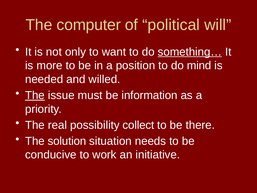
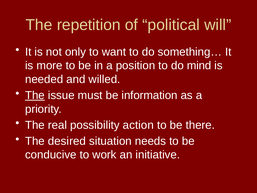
computer: computer -> repetition
something… underline: present -> none
collect: collect -> action
solution: solution -> desired
